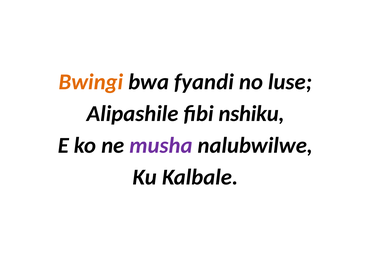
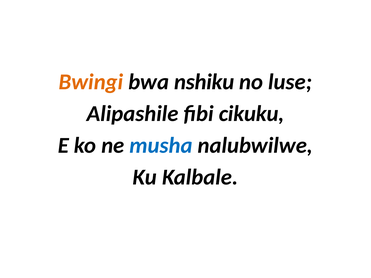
fyandi: fyandi -> nshiku
nshiku: nshiku -> cikuku
musha colour: purple -> blue
